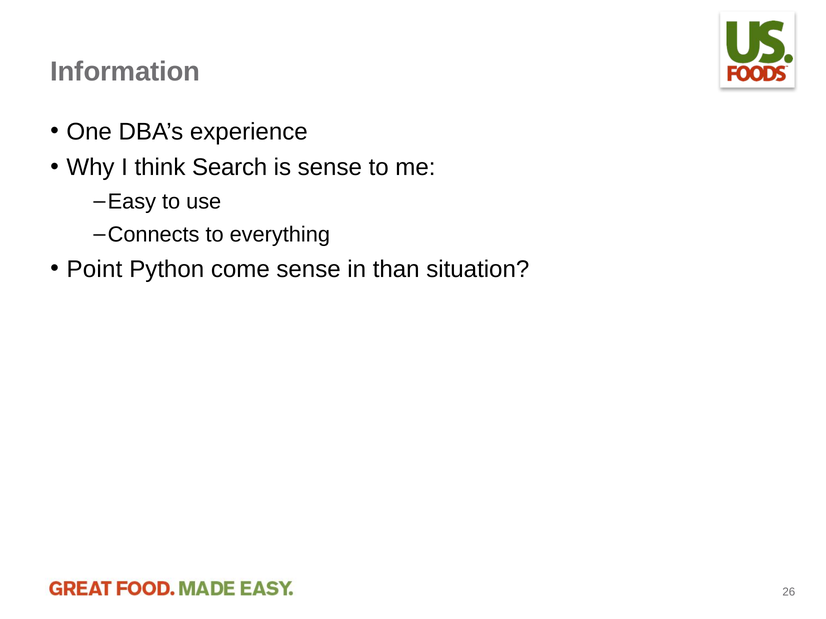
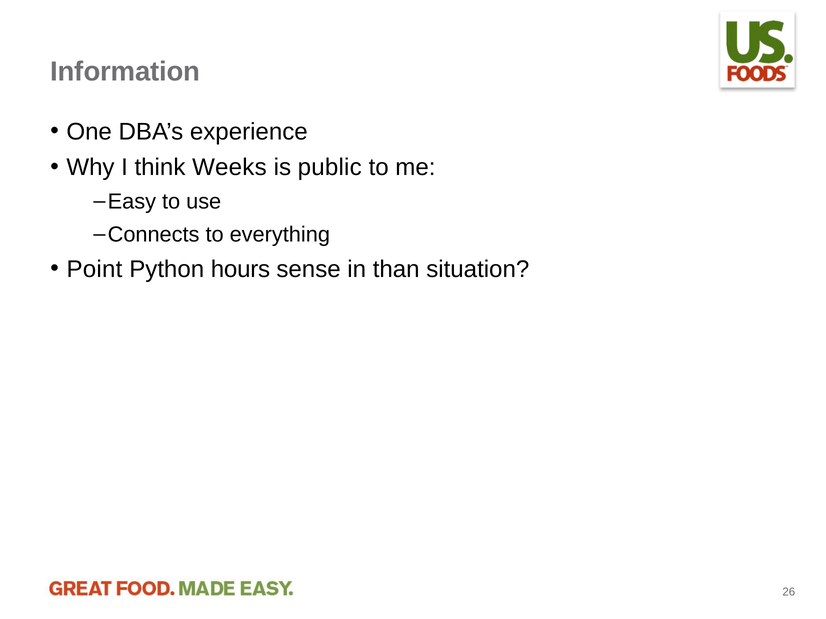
Search: Search -> Weeks
is sense: sense -> public
come: come -> hours
